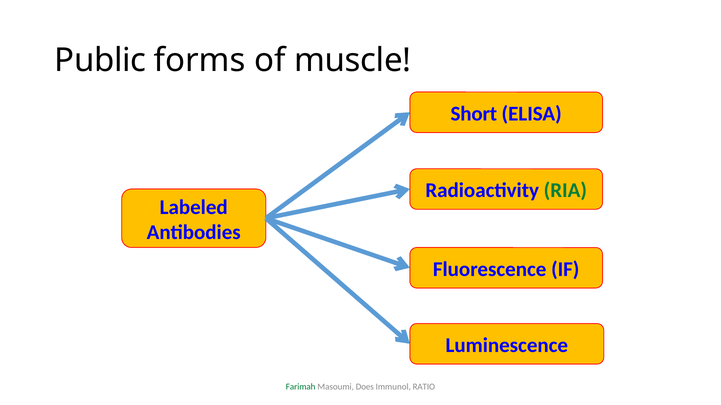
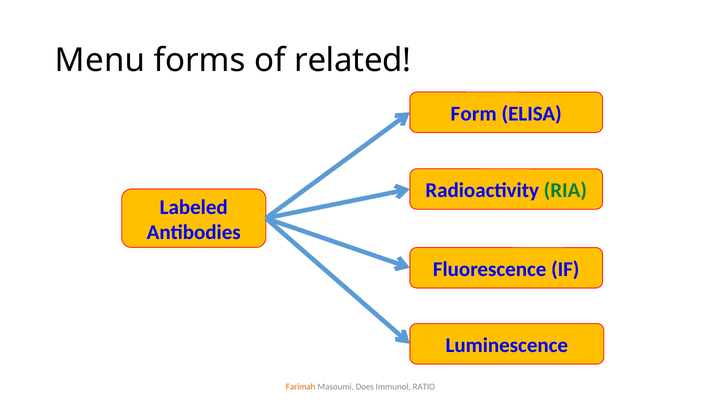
Public: Public -> Menu
muscle: muscle -> related
Short: Short -> Form
Farimah colour: green -> orange
